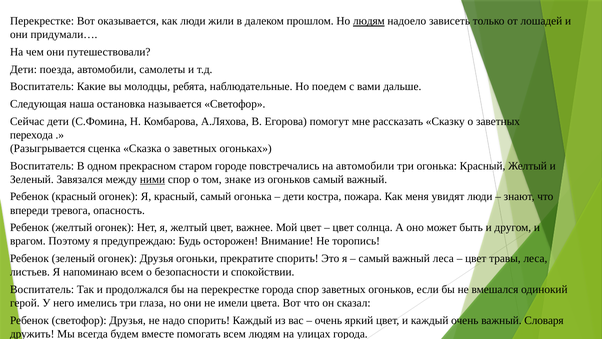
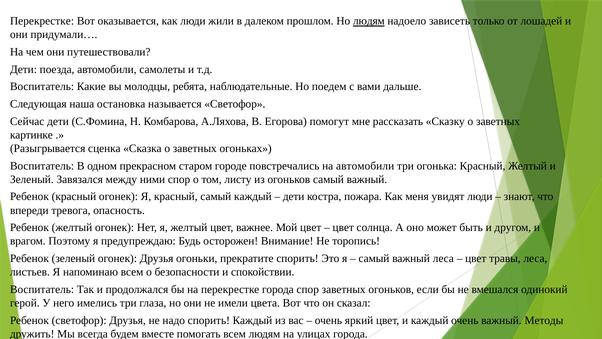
перехода: перехода -> картинке
ними underline: present -> none
знаке: знаке -> листу
самый огонька: огонька -> каждый
Словаря: Словаря -> Методы
